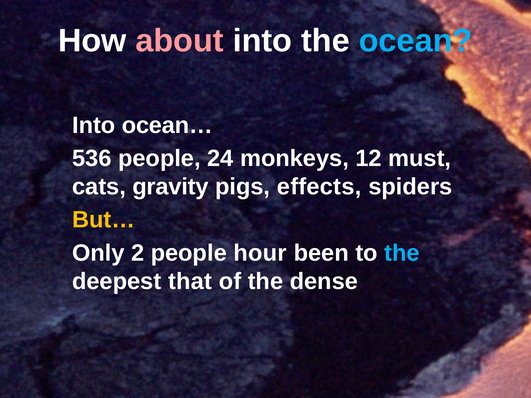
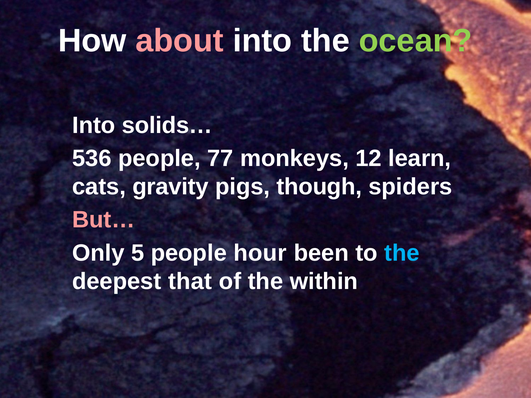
ocean colour: light blue -> light green
ocean…: ocean… -> solids…
24: 24 -> 77
must: must -> learn
effects: effects -> though
But… colour: yellow -> pink
2: 2 -> 5
dense: dense -> within
